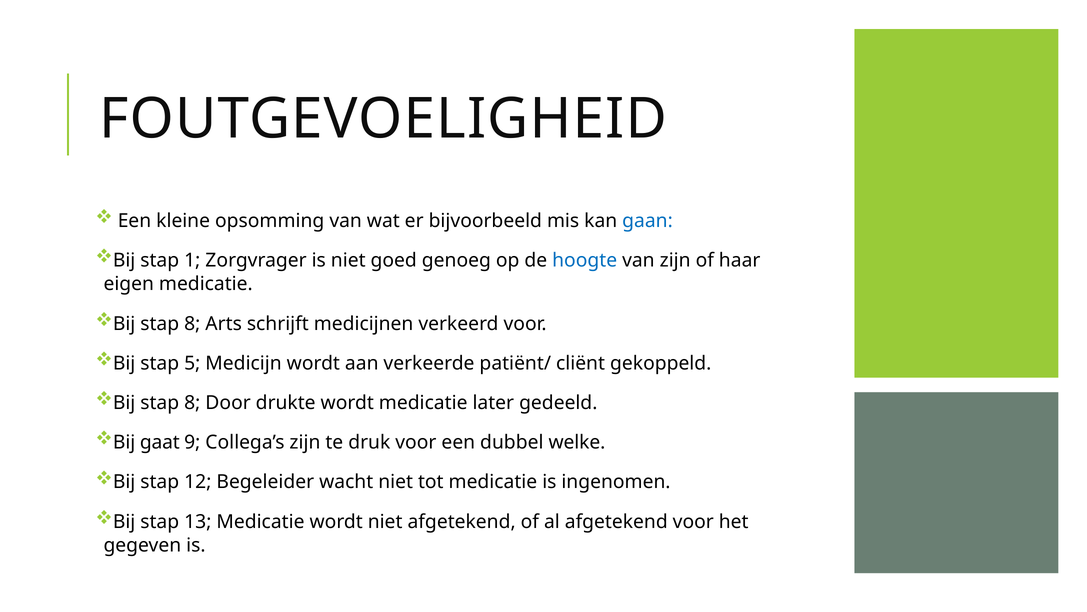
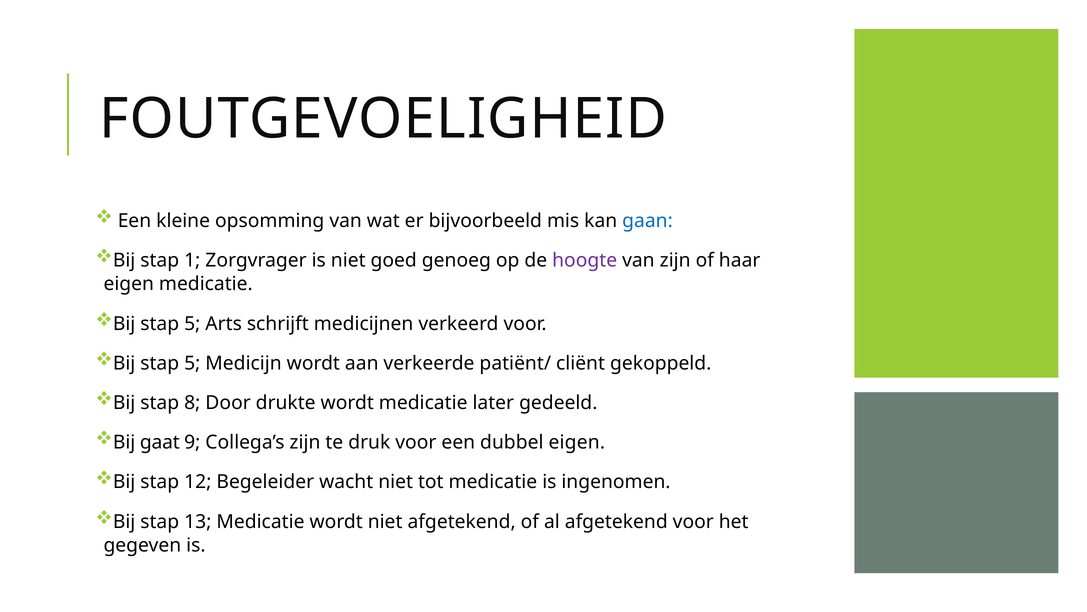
hoogte colour: blue -> purple
8 at (192, 323): 8 -> 5
dubbel welke: welke -> eigen
